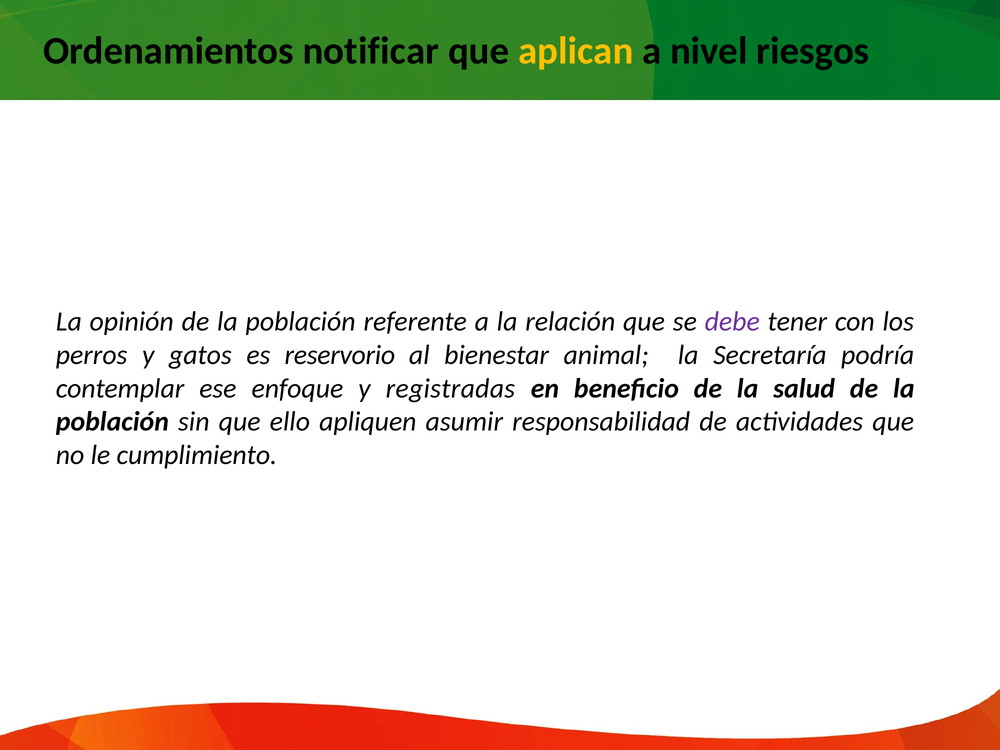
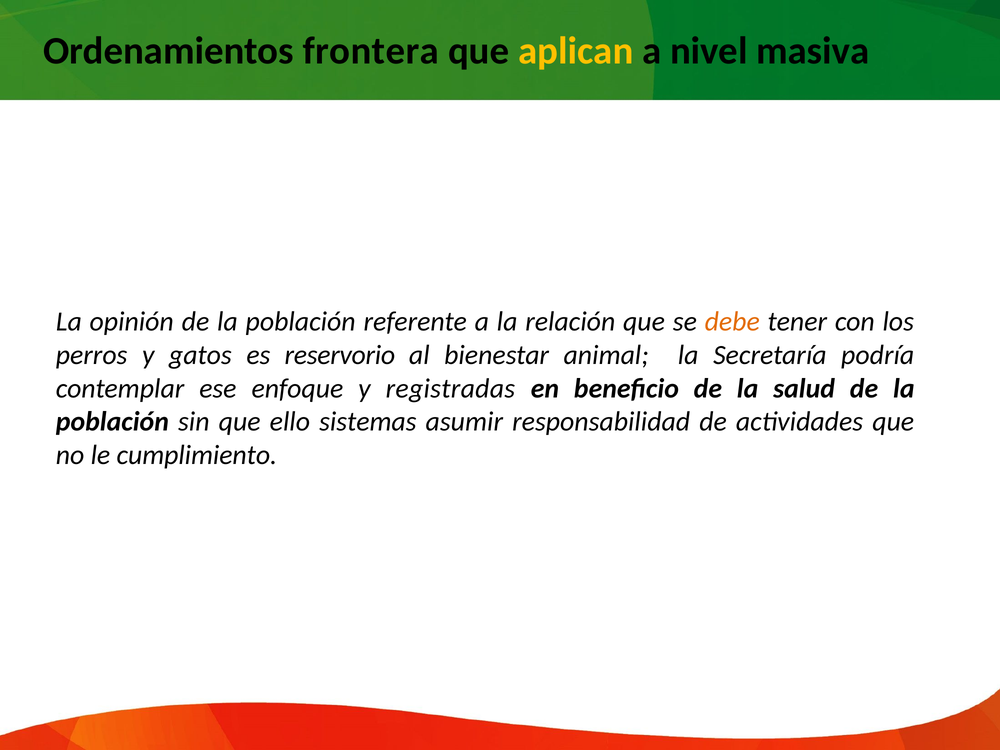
notificar: notificar -> frontera
riesgos: riesgos -> masiva
debe colour: purple -> orange
apliquen: apliquen -> sistemas
